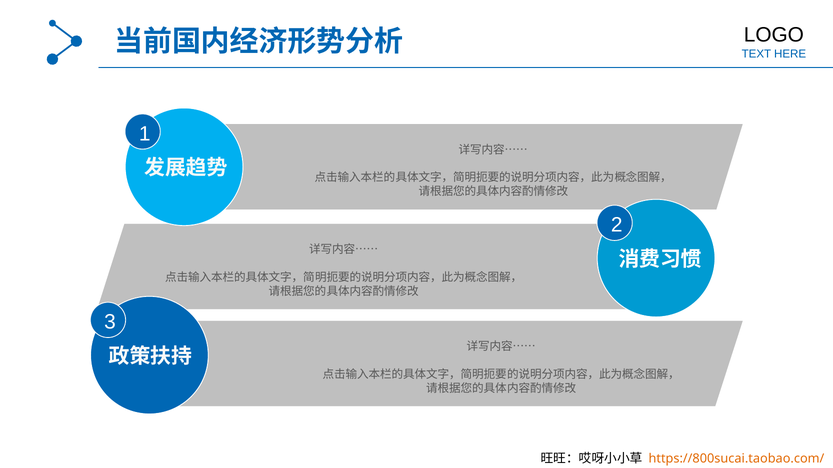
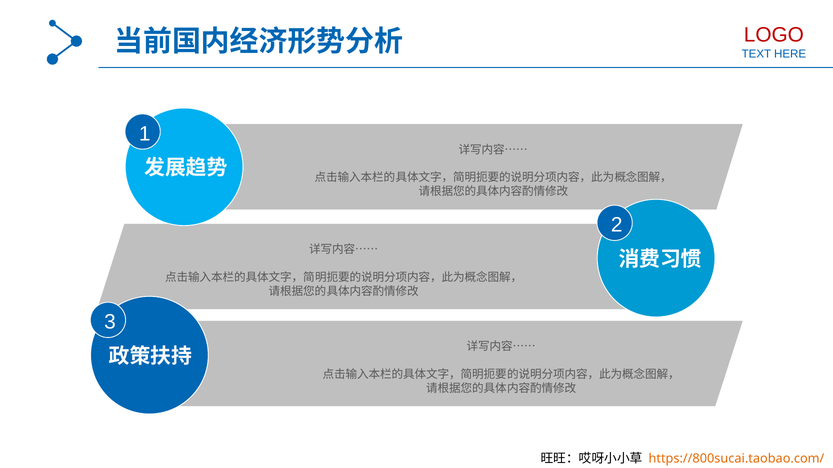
LOGO colour: black -> red
